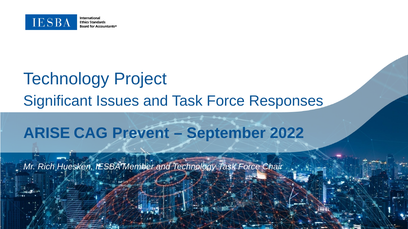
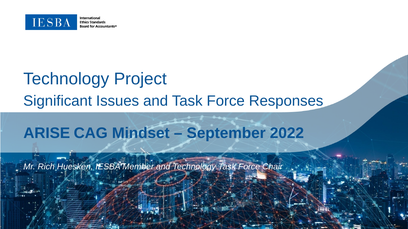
Prevent: Prevent -> Mindset
